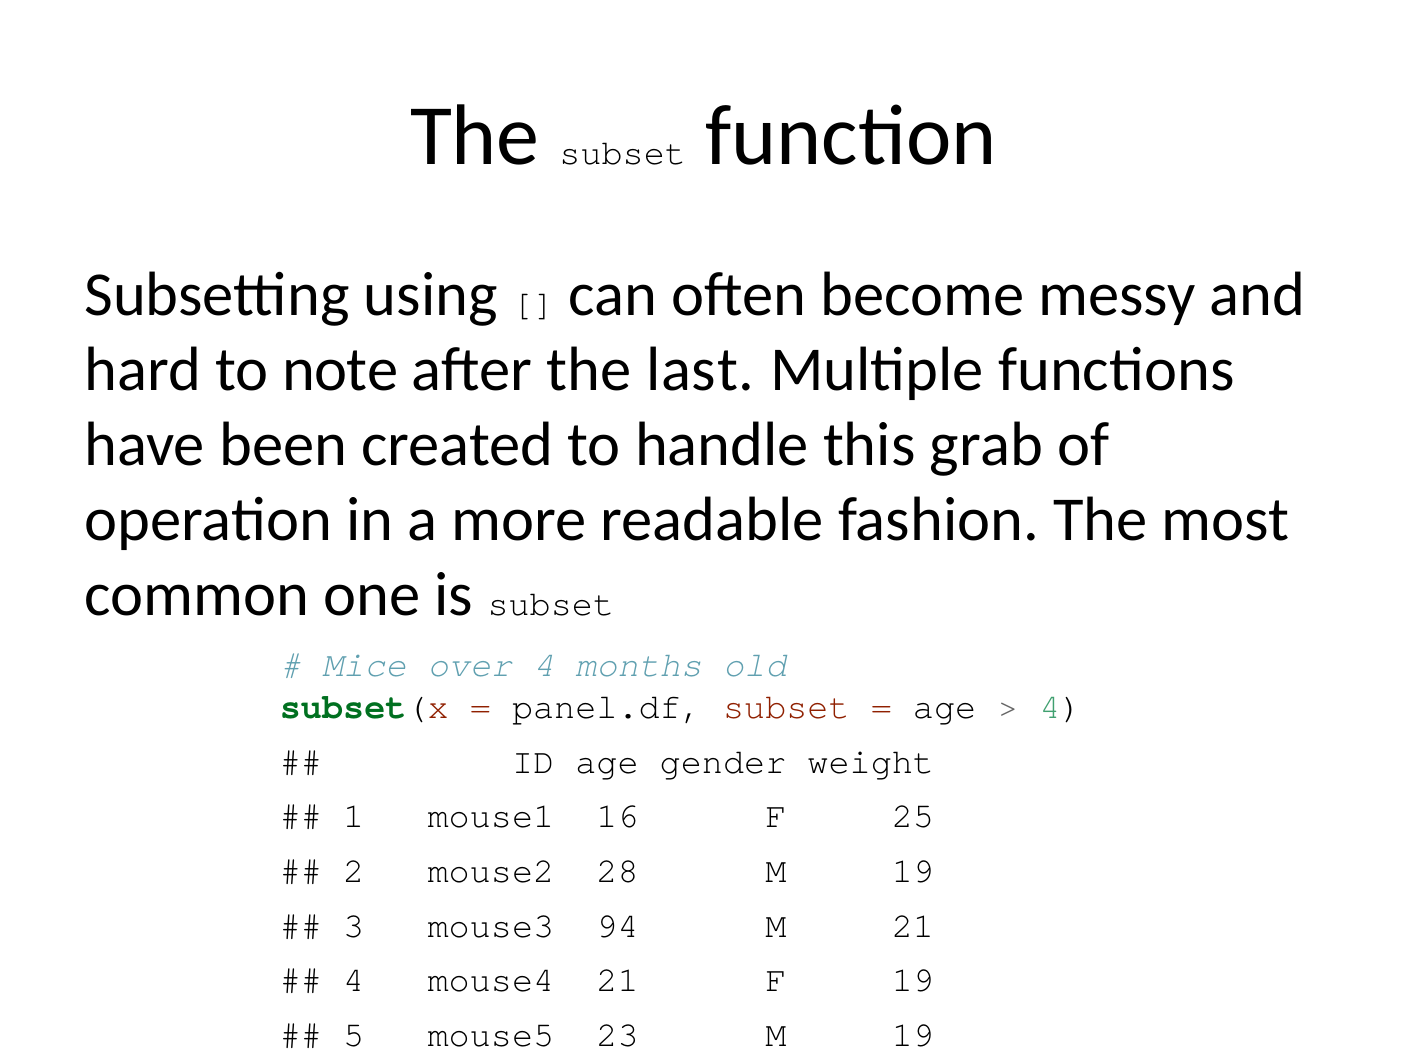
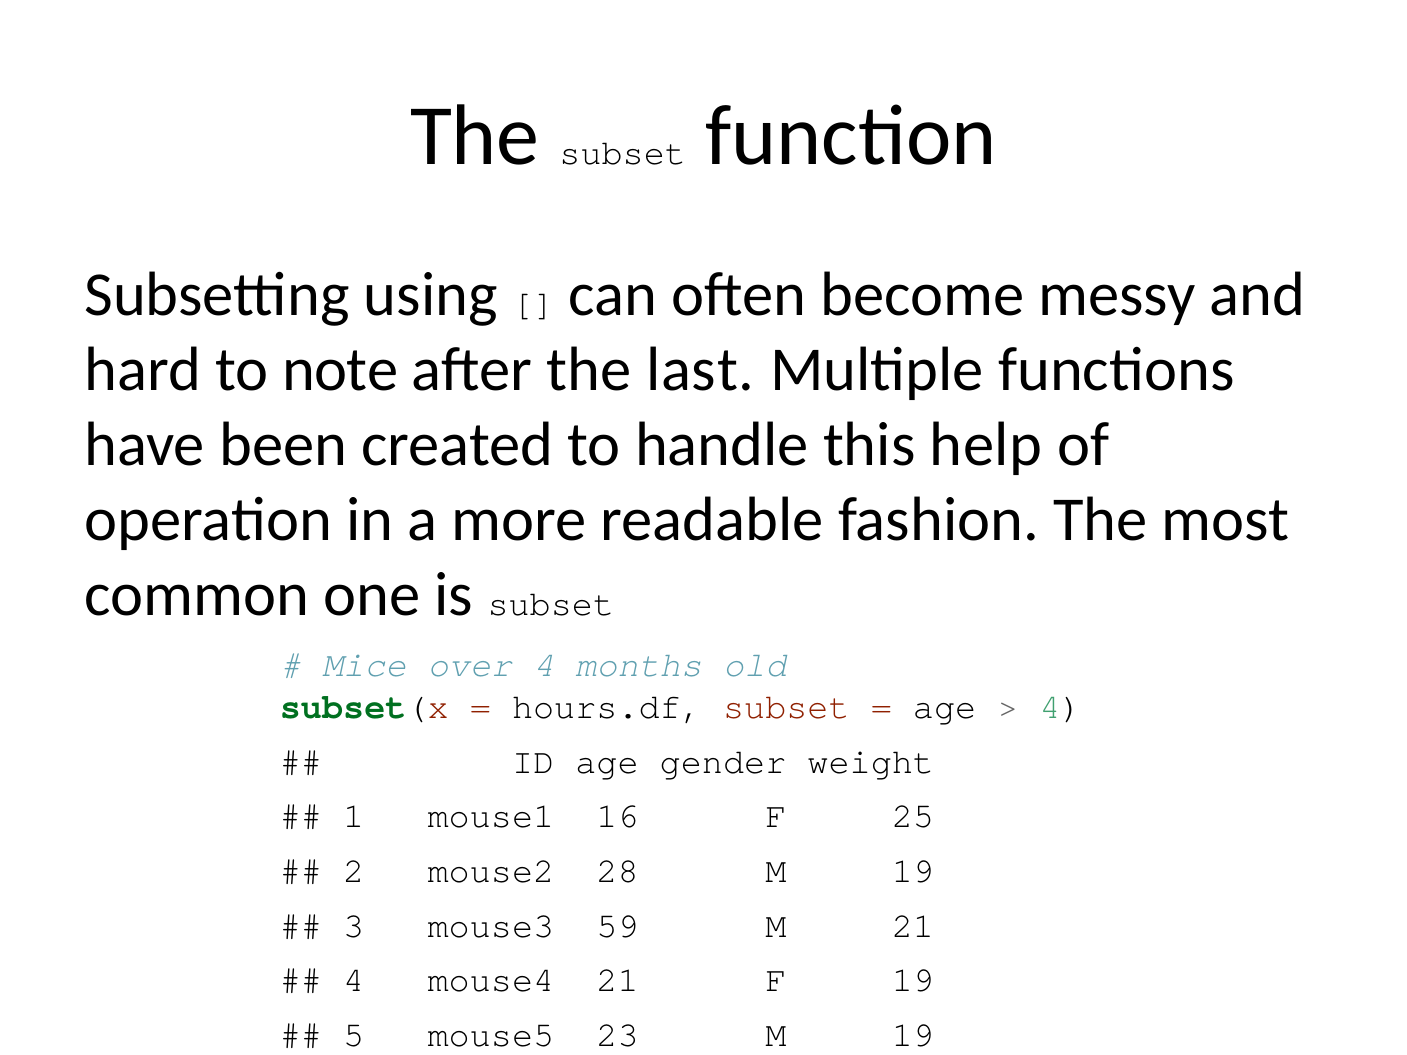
grab: grab -> help
panel.df: panel.df -> hours.df
94: 94 -> 59
